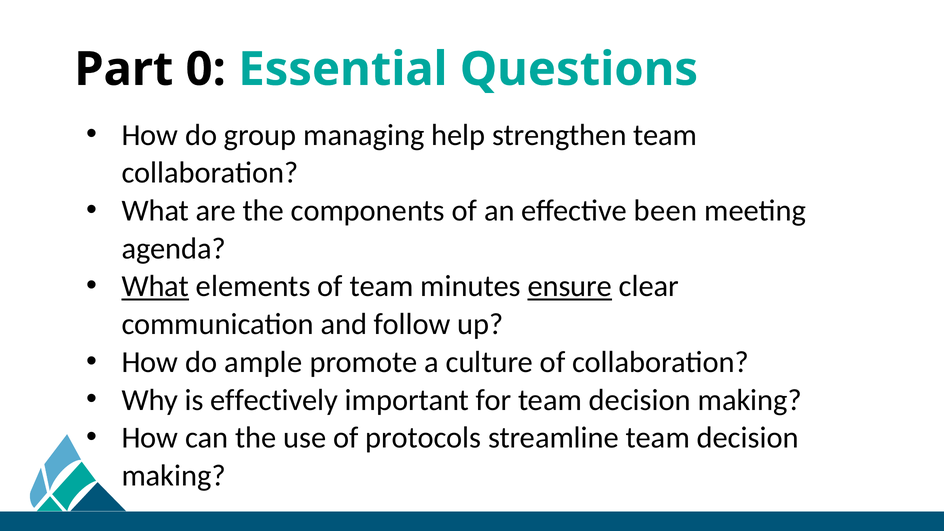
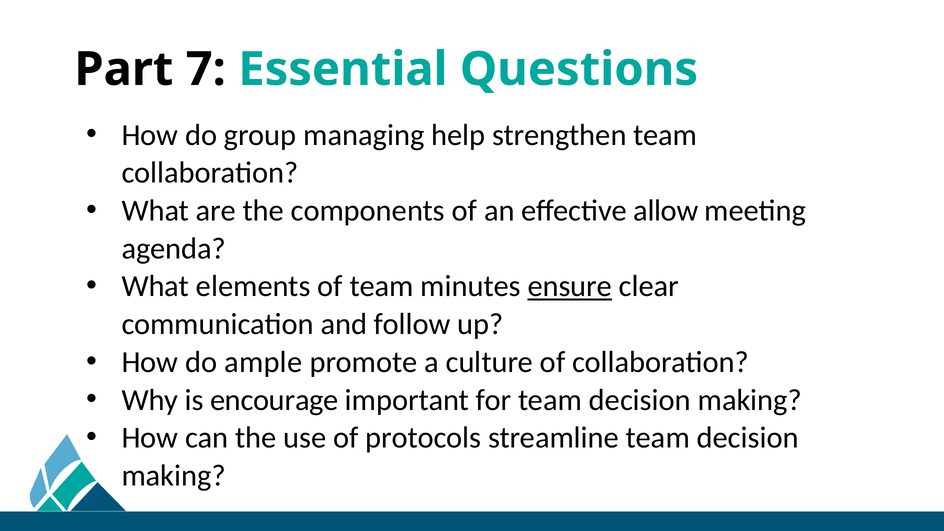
0: 0 -> 7
been: been -> allow
What at (155, 286) underline: present -> none
effectively: effectively -> encourage
